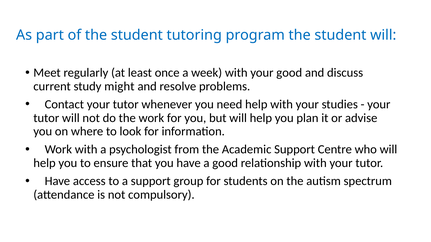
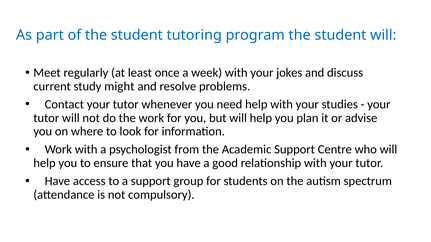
your good: good -> jokes
